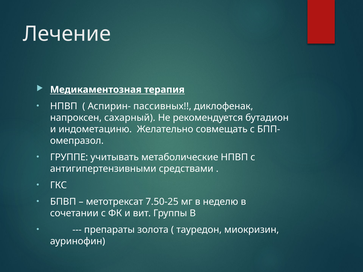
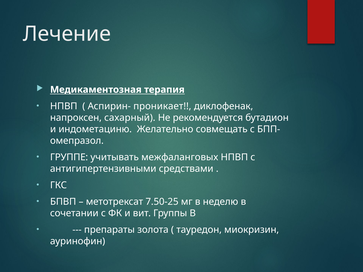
пассивных: пассивных -> проникает
метаболические: метаболические -> межфаланговых
